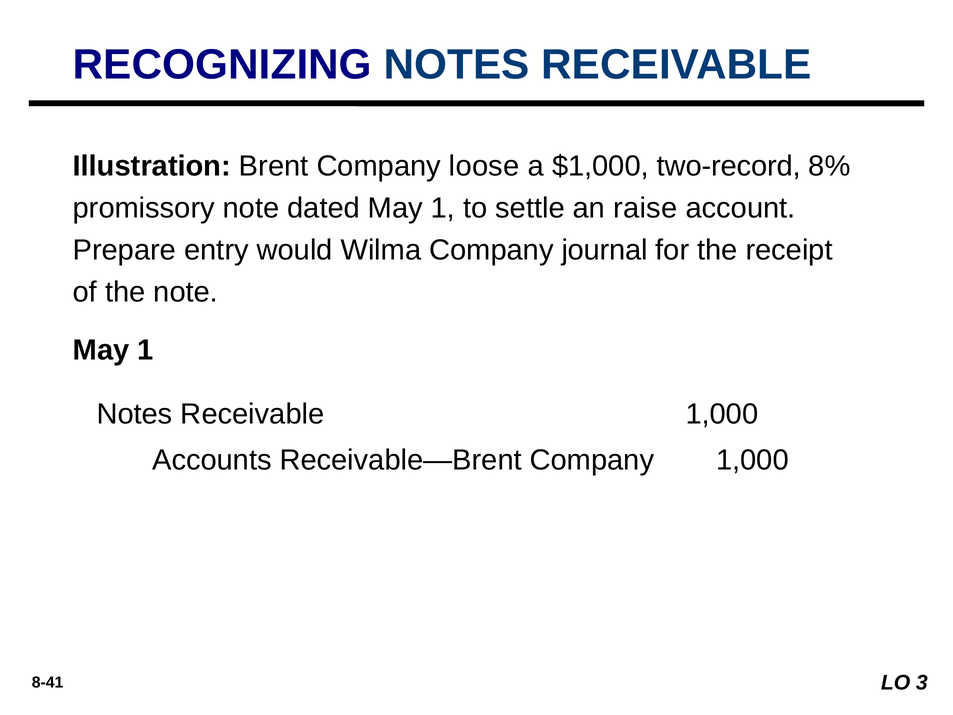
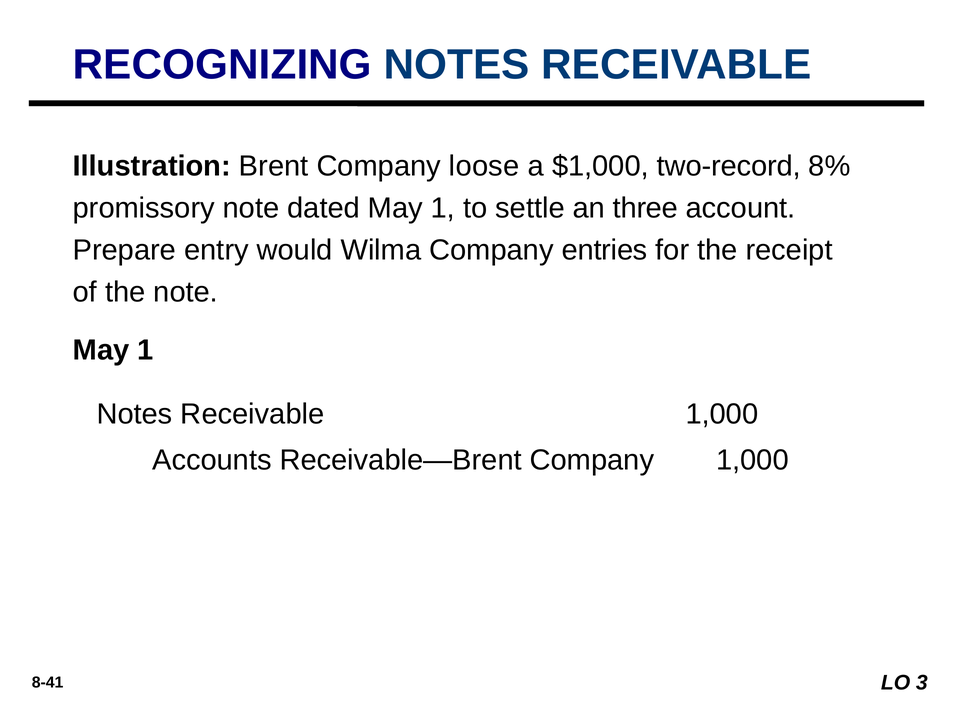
raise: raise -> three
journal: journal -> entries
